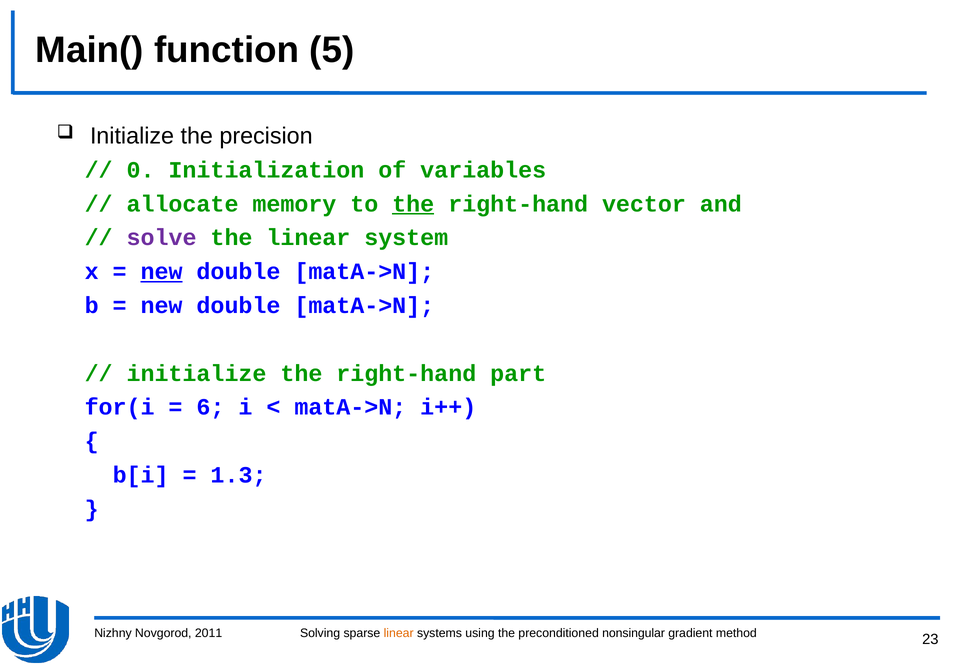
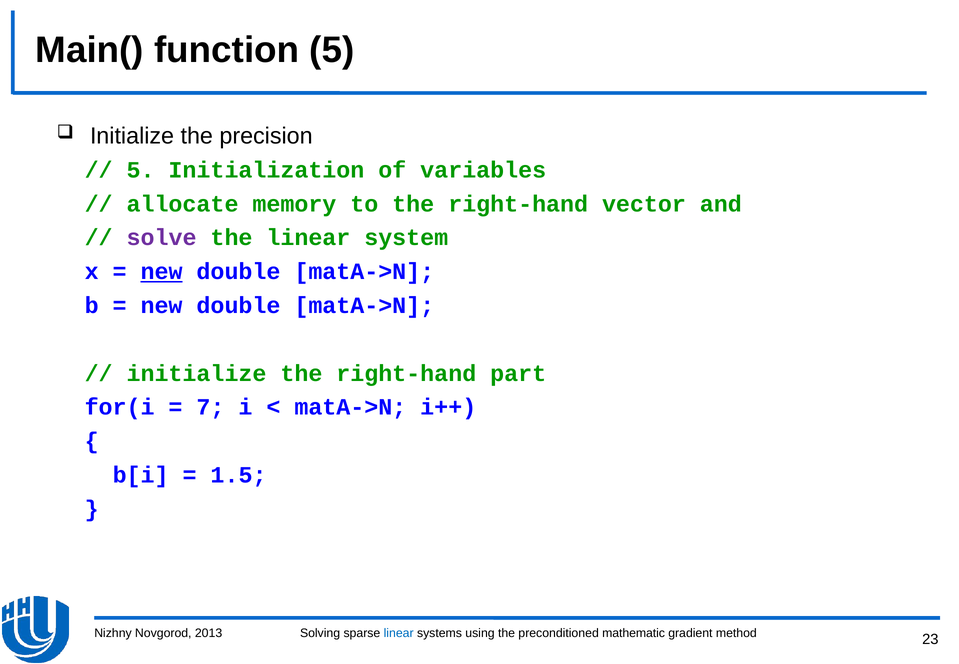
0 at (141, 170): 0 -> 5
the at (413, 204) underline: present -> none
6: 6 -> 7
1.3: 1.3 -> 1.5
2011: 2011 -> 2013
linear at (399, 633) colour: orange -> blue
nonsingular: nonsingular -> mathematic
